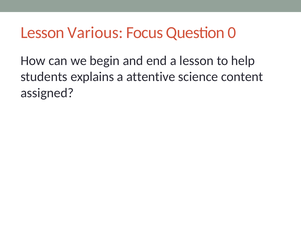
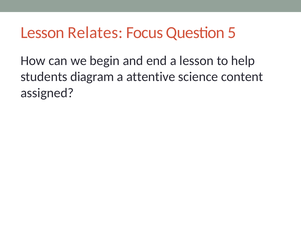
Various: Various -> Relates
0: 0 -> 5
explains: explains -> diagram
